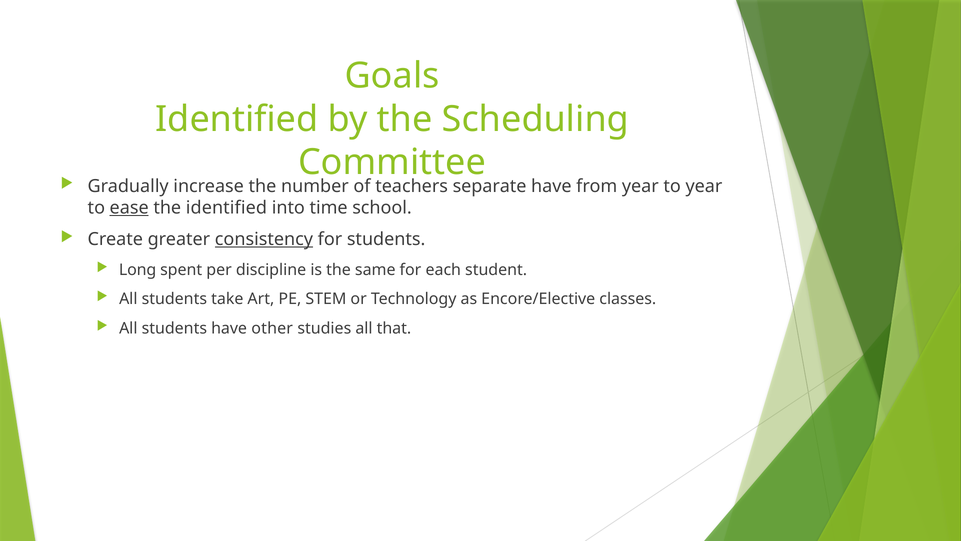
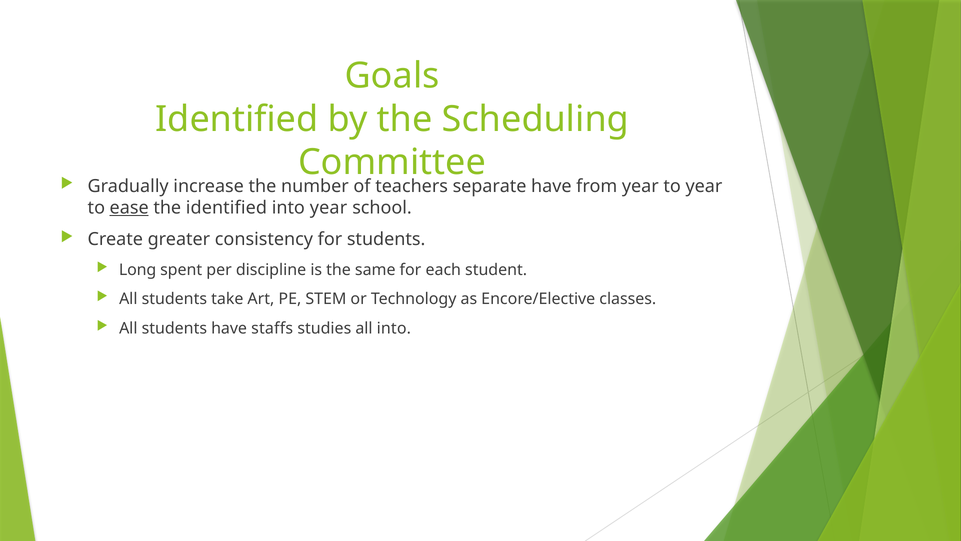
into time: time -> year
consistency underline: present -> none
other: other -> staffs
all that: that -> into
